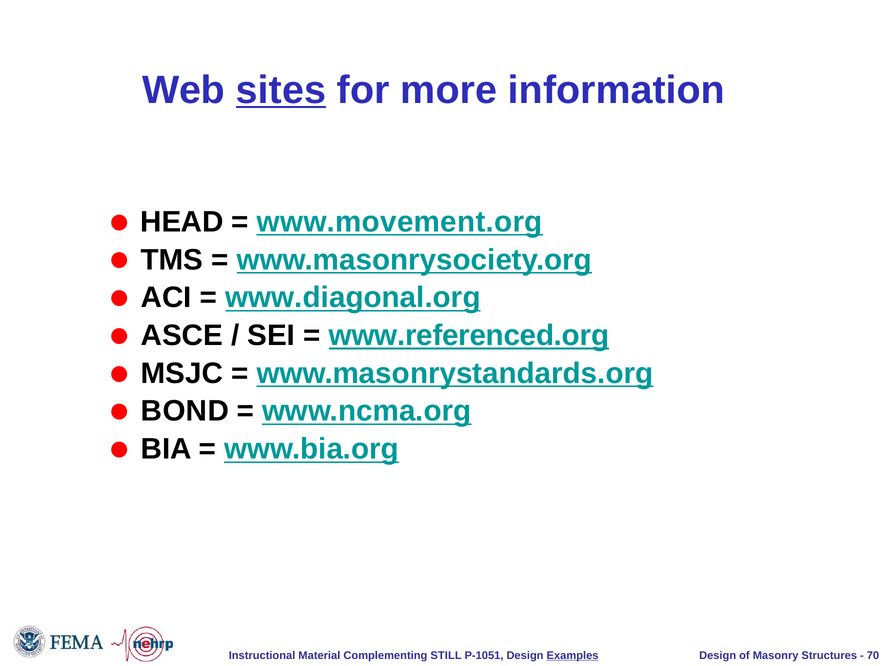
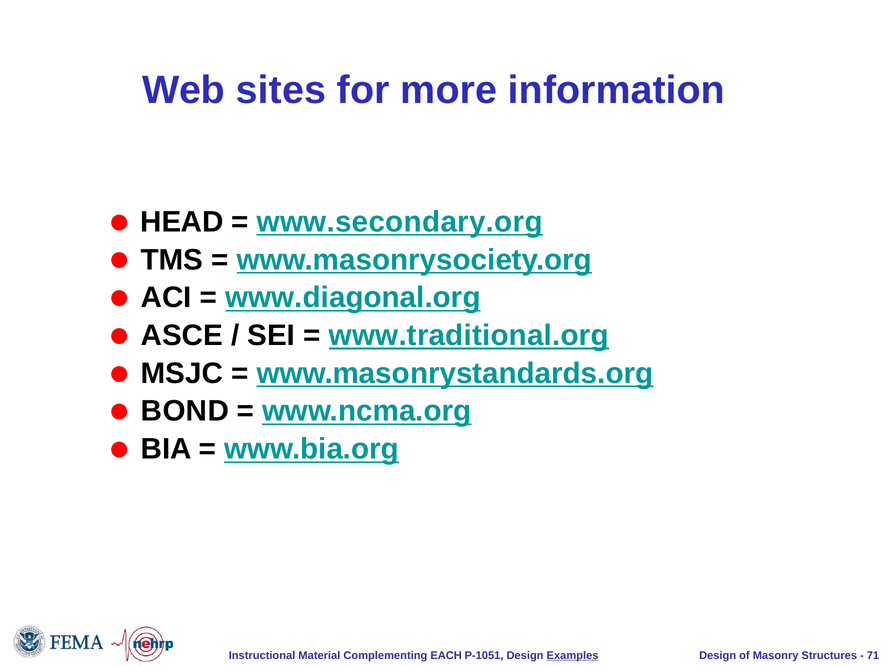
sites underline: present -> none
www.movement.org: www.movement.org -> www.secondary.org
www.referenced.org: www.referenced.org -> www.traditional.org
STILL: STILL -> EACH
70: 70 -> 71
